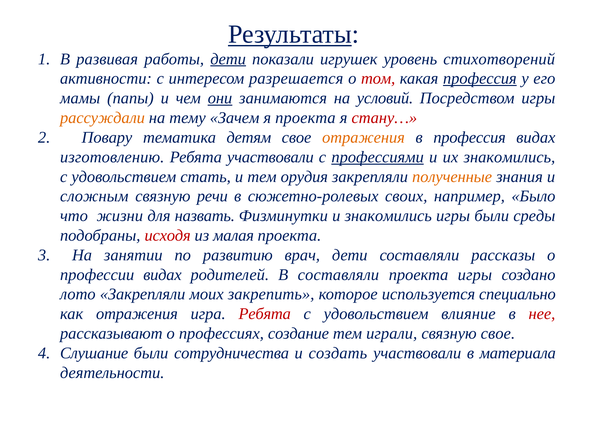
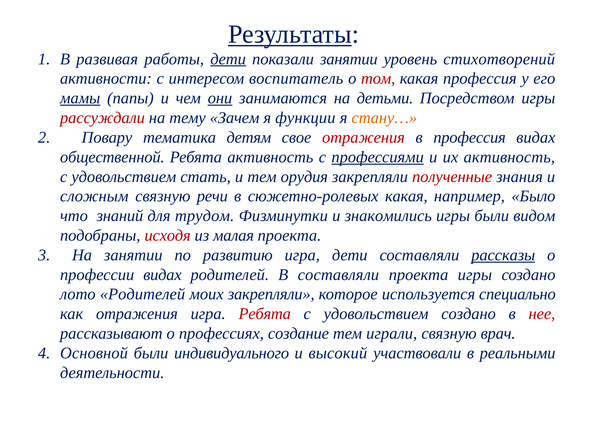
показали игрушек: игрушек -> занятии
разрешается: разрешается -> воспитатель
профессия at (480, 79) underline: present -> none
мамы underline: none -> present
условий: условий -> детьми
рассуждали colour: orange -> red
я проекта: проекта -> функции
стану… colour: red -> orange
отражения at (363, 138) colour: orange -> red
изготовлению: изготовлению -> общественной
Ребята участвовали: участвовали -> активность
их знакомились: знакомились -> активность
полученные colour: orange -> red
сюжетно-ролевых своих: своих -> какая
жизни: жизни -> знаний
назвать: назвать -> трудом
среды: среды -> видом
развитию врач: врач -> игра
рассказы underline: none -> present
лото Закрепляли: Закрепляли -> Родителей
моих закрепить: закрепить -> закрепляли
удовольствием влияние: влияние -> создано
связную свое: свое -> врач
Слушание: Слушание -> Основной
сотрудничества: сотрудничества -> индивидуального
создать: создать -> высокий
материала: материала -> реальными
